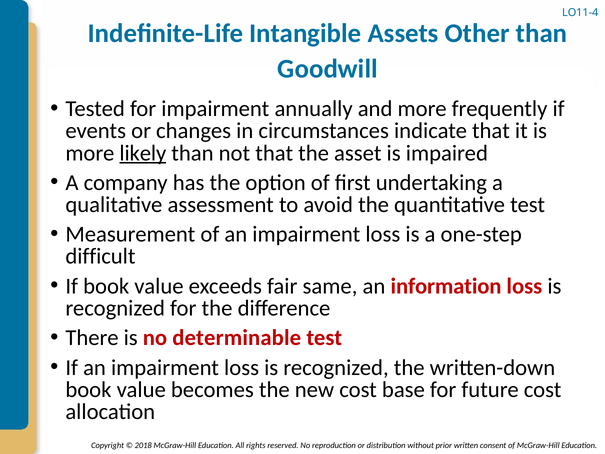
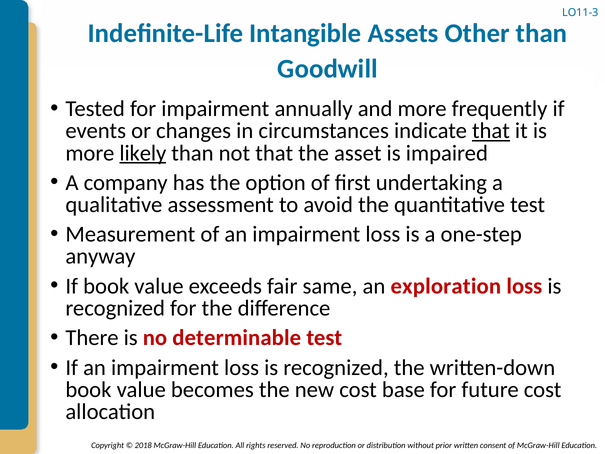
LO11-4: LO11-4 -> LO11-3
that at (491, 131) underline: none -> present
difficult: difficult -> anyway
information: information -> exploration
